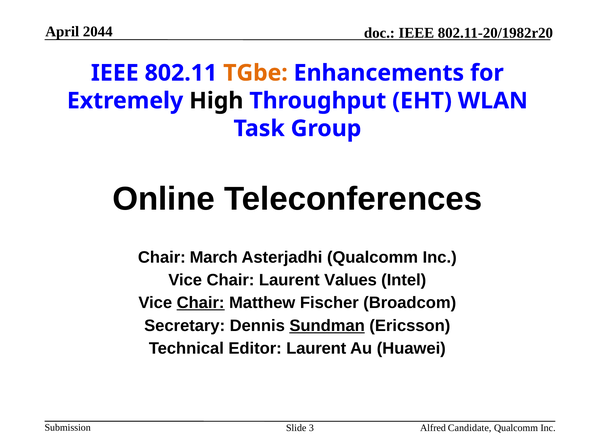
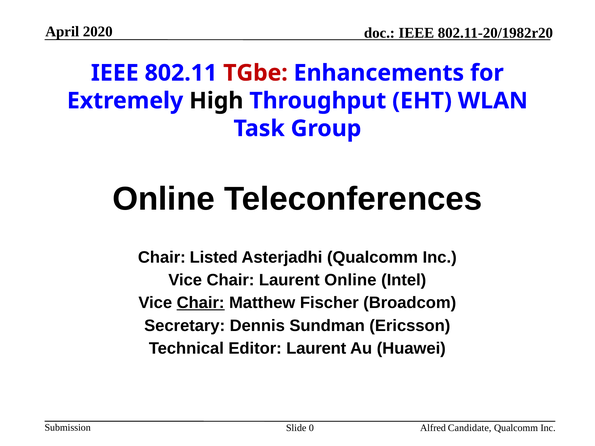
2044: 2044 -> 2020
TGbe colour: orange -> red
March: March -> Listed
Laurent Values: Values -> Online
Sundman underline: present -> none
3: 3 -> 0
